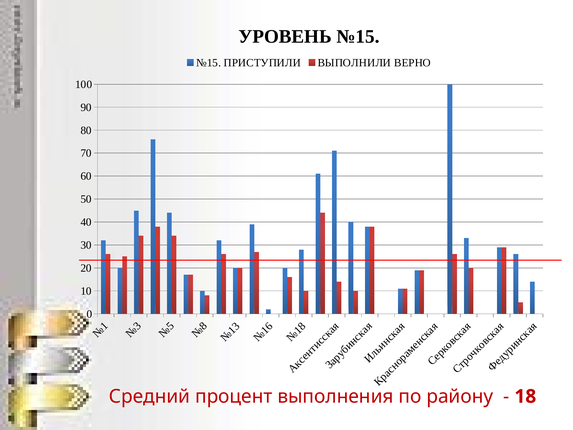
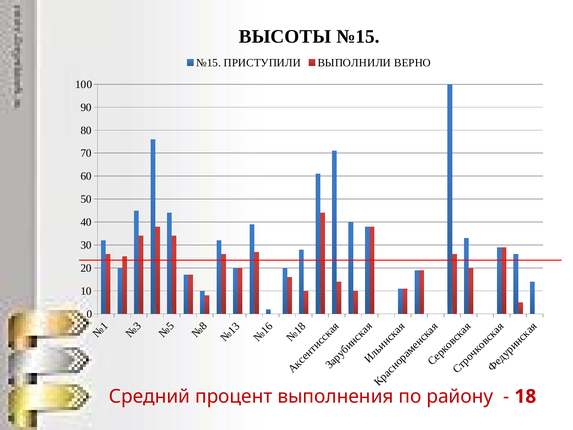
УРОВЕНЬ: УРОВЕНЬ -> ВЫСОТЫ
